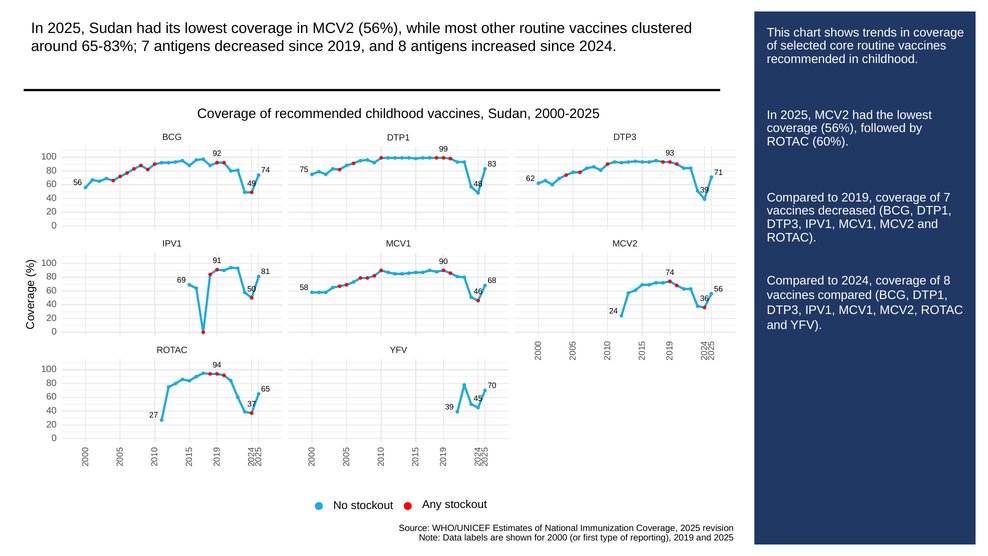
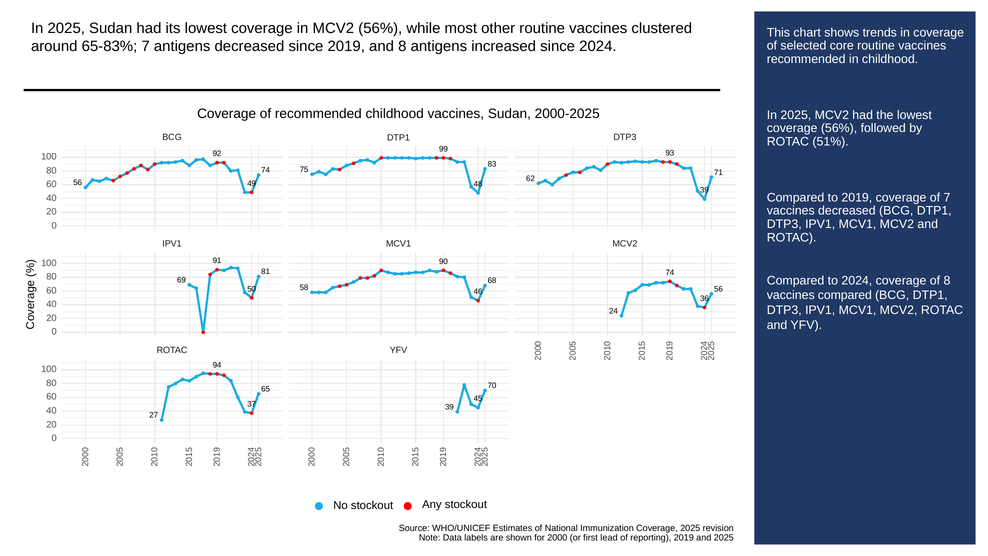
60%: 60% -> 51%
type: type -> lead
